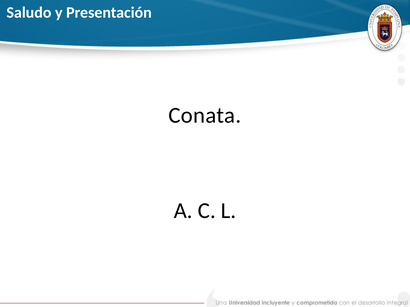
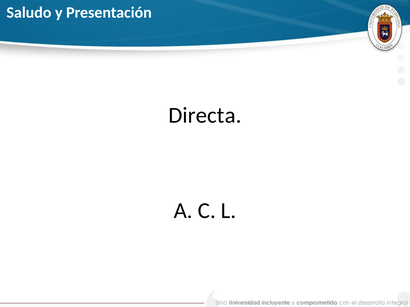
Conata: Conata -> Directa
